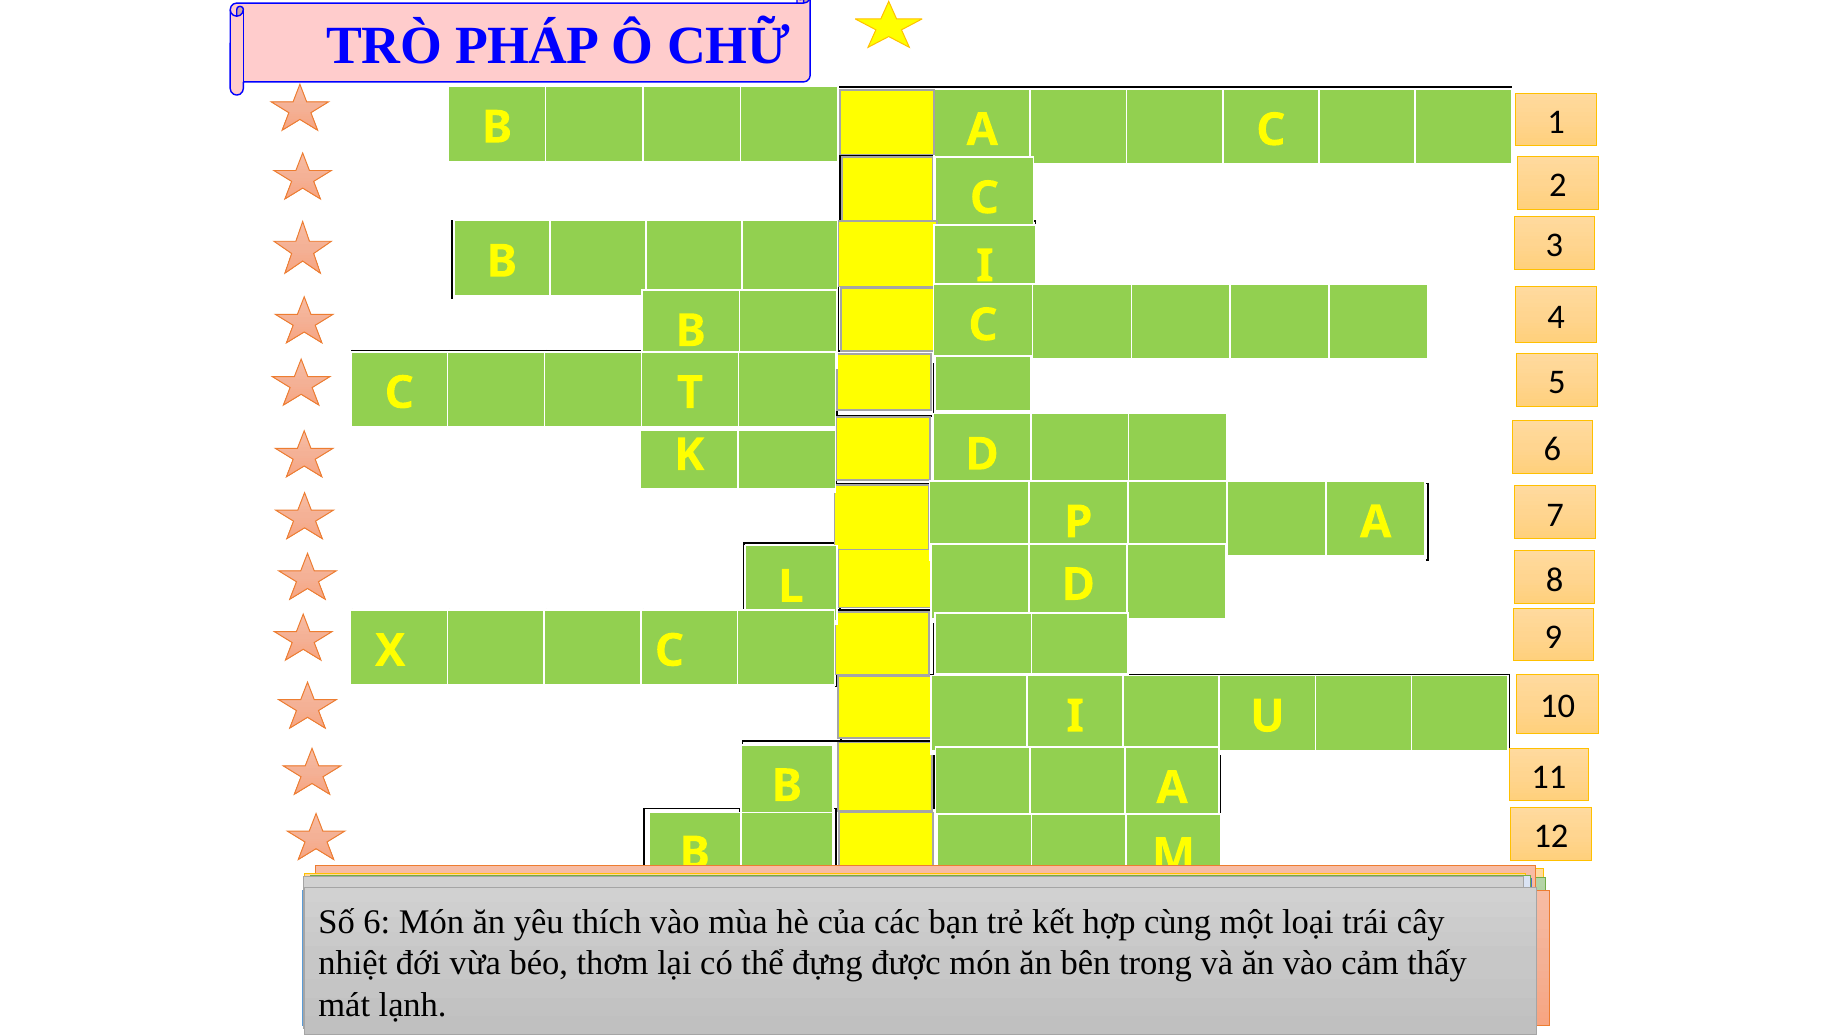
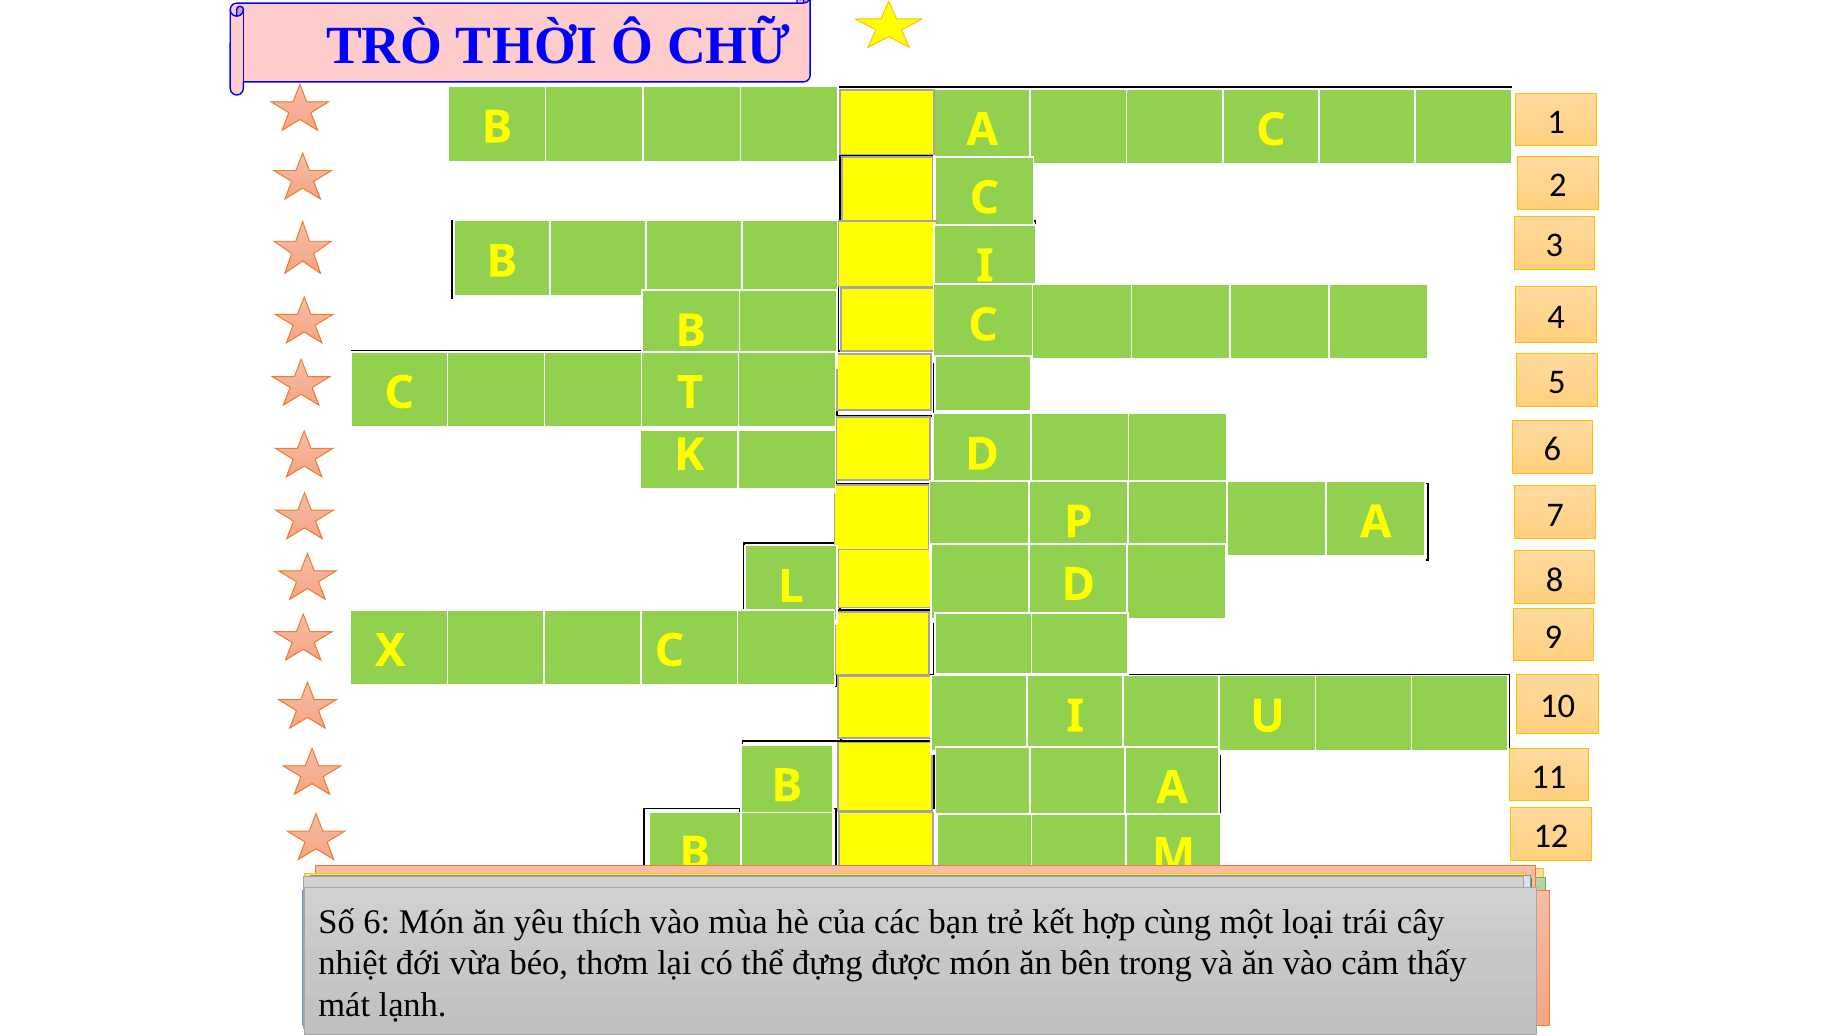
TRÒ PHÁP: PHÁP -> THỜI
